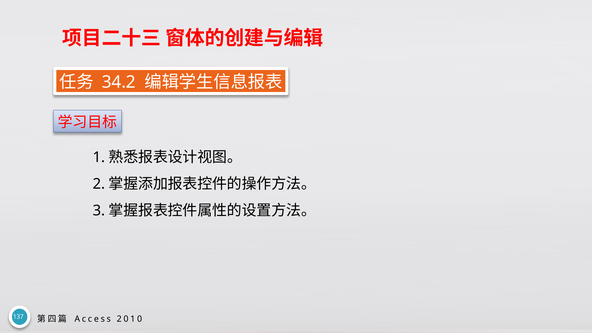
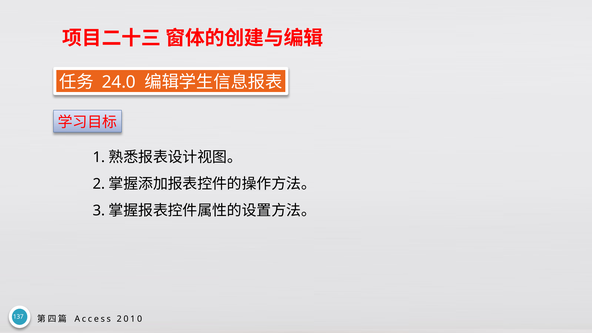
34.2: 34.2 -> 24.0
